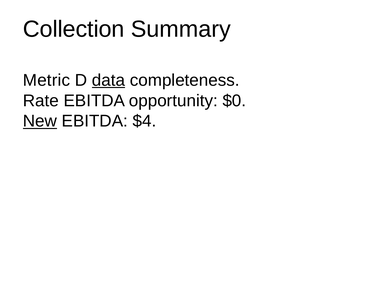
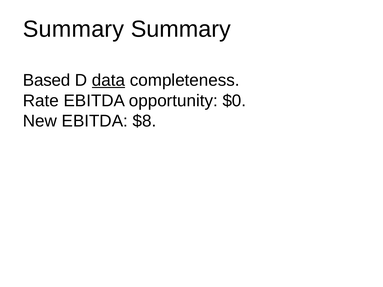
Collection at (74, 29): Collection -> Summary
Metric: Metric -> Based
New underline: present -> none
$4: $4 -> $8
